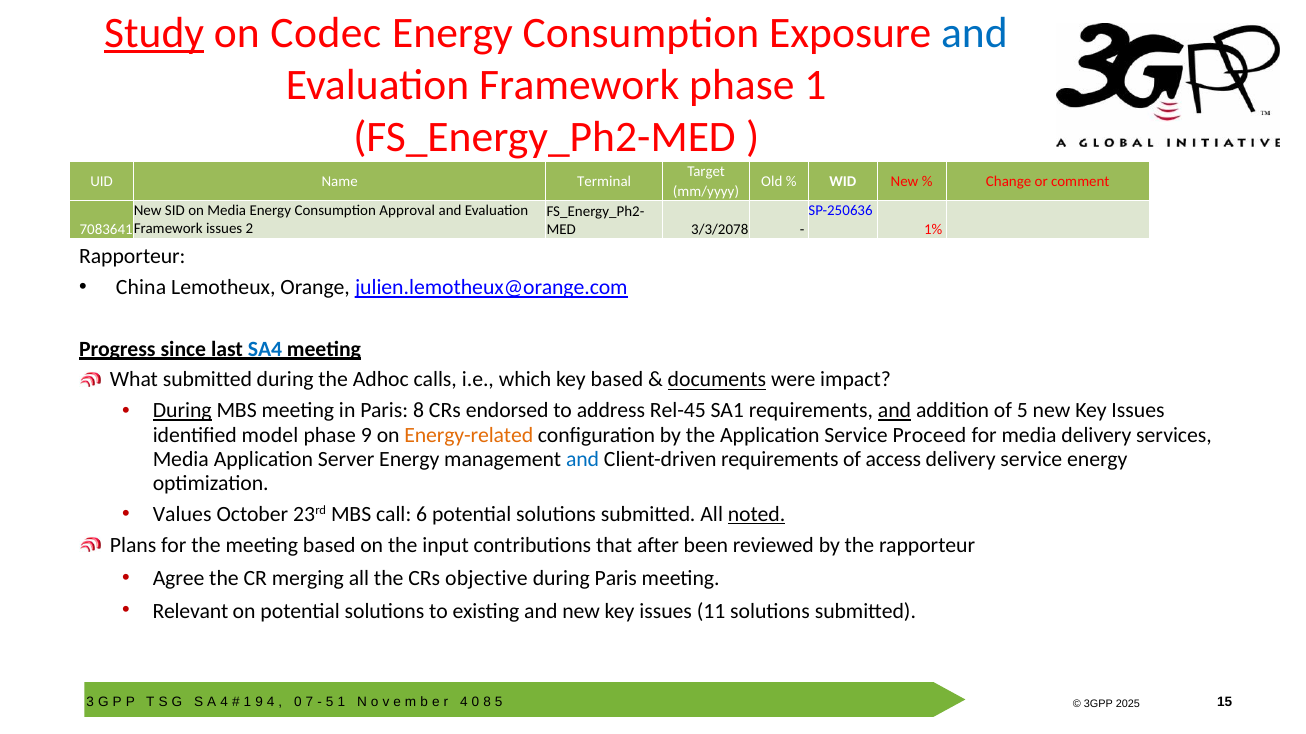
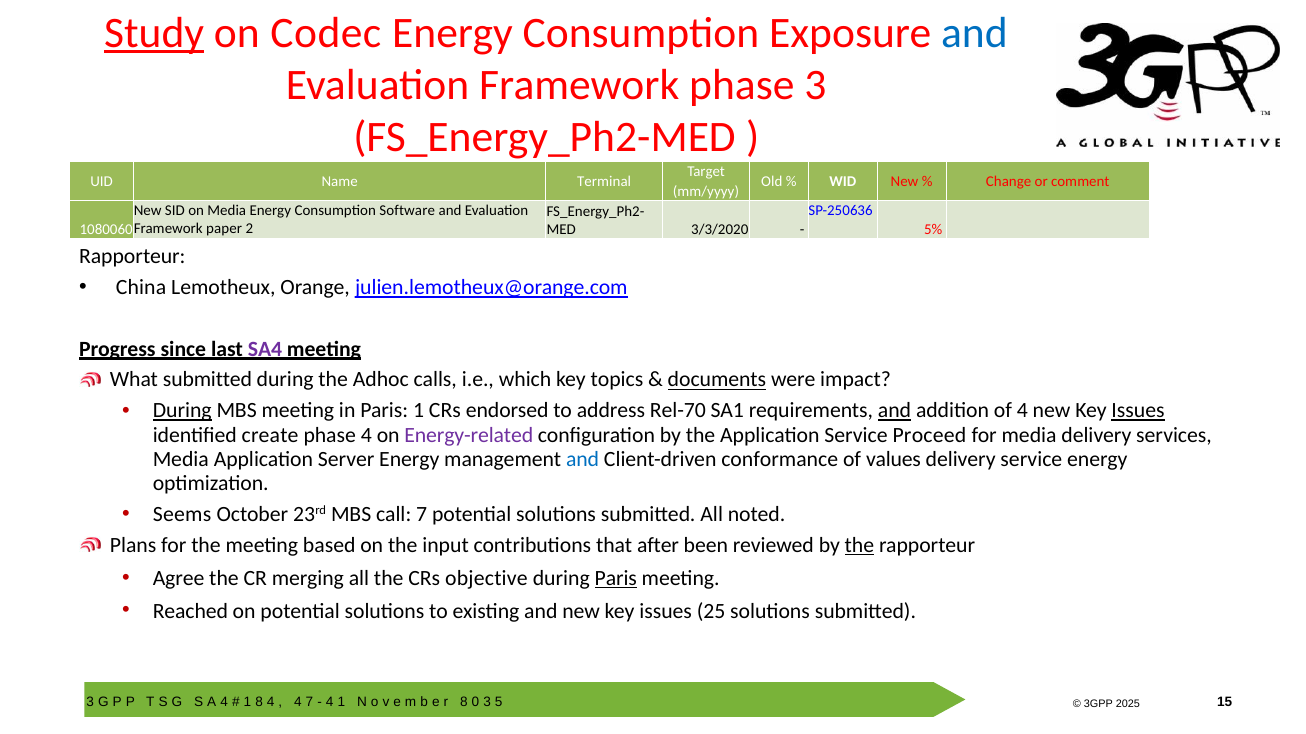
phase 1: 1 -> 3
Approval: Approval -> Software
Framework issues: issues -> paper
7083641: 7083641 -> 1080060
3/3/2078: 3/3/2078 -> 3/3/2020
1%: 1% -> 5%
SA4 colour: blue -> purple
key based: based -> topics
Paris 8: 8 -> 1
Rel-45: Rel-45 -> Rel-70
of 5: 5 -> 4
Issues at (1138, 411) underline: none -> present
model: model -> create
phase 9: 9 -> 4
Energy-related colour: orange -> purple
Client-driven requirements: requirements -> conformance
access: access -> values
Values: Values -> Seems
call 6: 6 -> 7
noted underline: present -> none
the at (859, 546) underline: none -> present
Paris at (616, 579) underline: none -> present
Relevant: Relevant -> Reached
11: 11 -> 25
1 9: 9 -> 8
0 at (298, 702): 0 -> 4
5 at (330, 702): 5 -> 4
4 at (464, 702): 4 -> 8
8 at (487, 702): 8 -> 3
